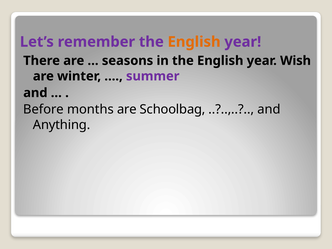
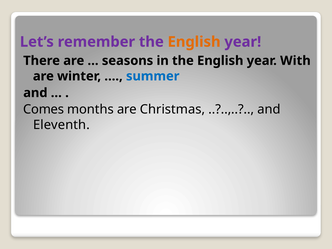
Wish: Wish -> With
summer colour: purple -> blue
Before: Before -> Comes
Schoolbag: Schoolbag -> Christmas
Anything: Anything -> Eleventh
